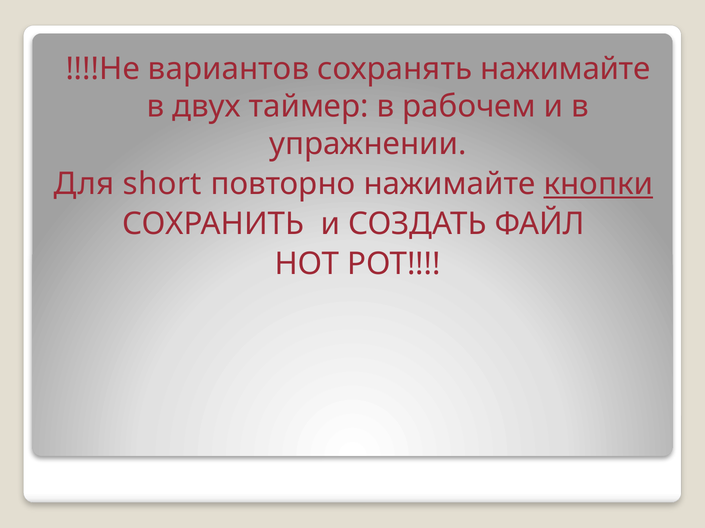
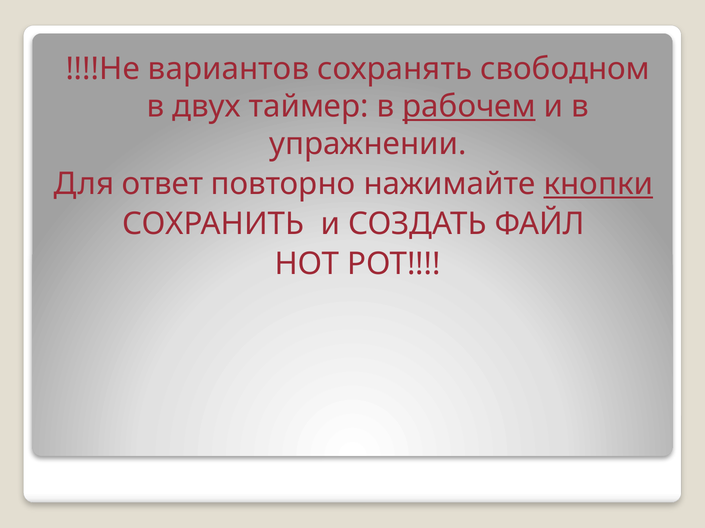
сохранять нажимайте: нажимайте -> свободном
рабочем underline: none -> present
short: short -> ответ
